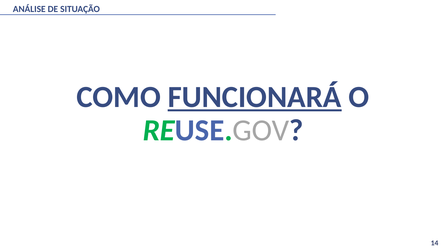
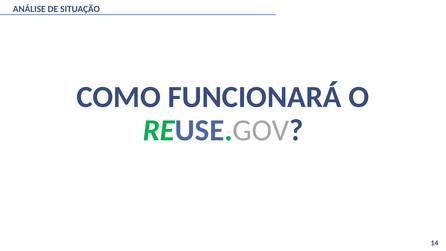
FUNCIONARÁ underline: present -> none
